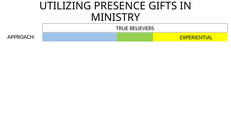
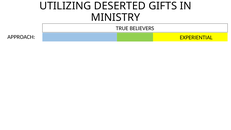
PRESENCE: PRESENCE -> DESERTED
